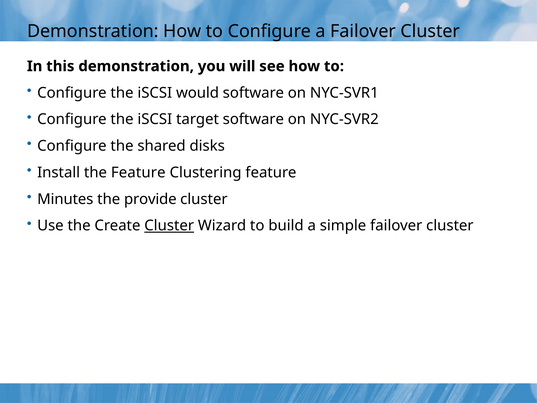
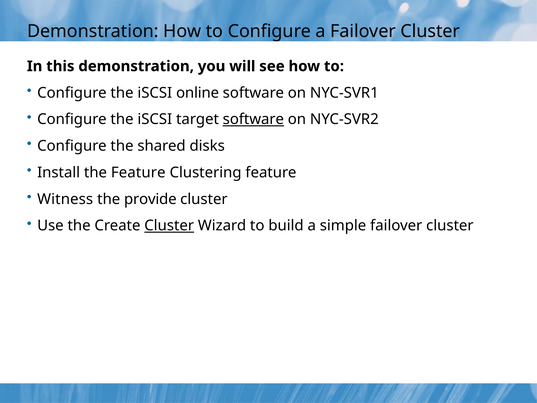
would: would -> online
software at (253, 119) underline: none -> present
Minutes: Minutes -> Witness
